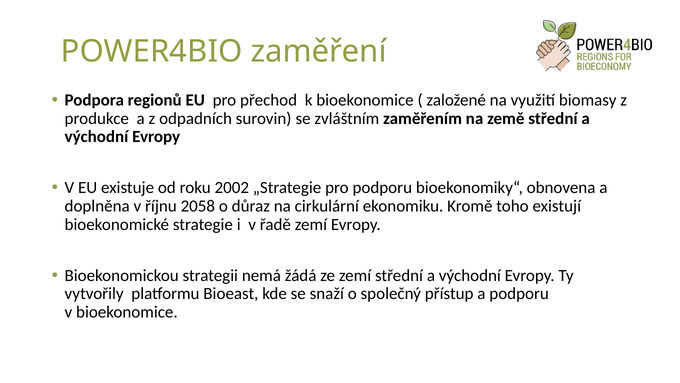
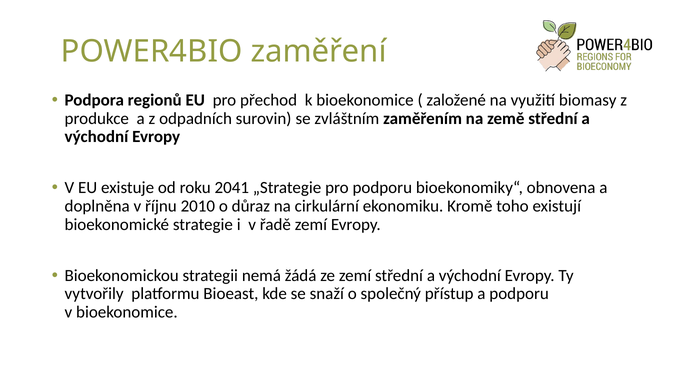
2002: 2002 -> 2041
2058: 2058 -> 2010
